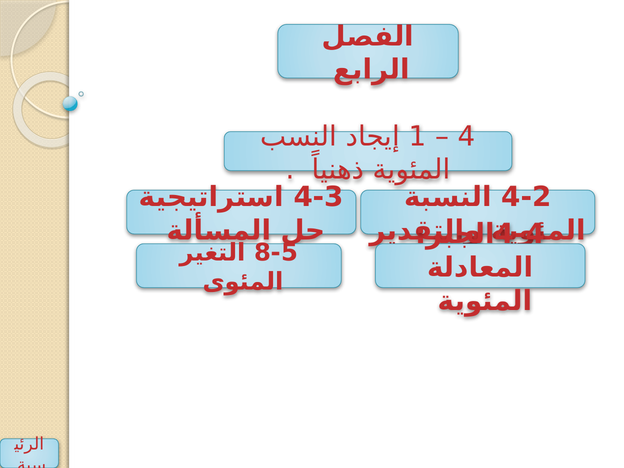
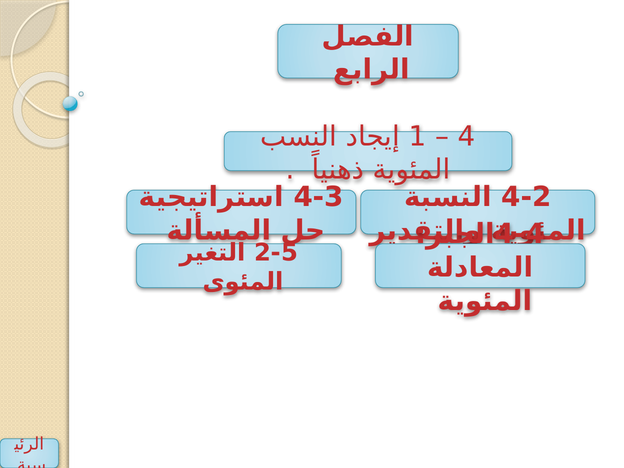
8-5: 8-5 -> 2-5
